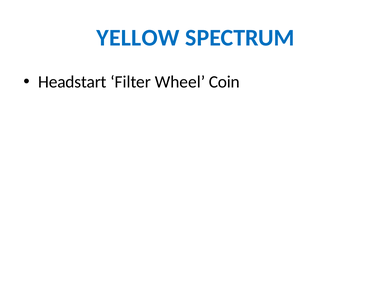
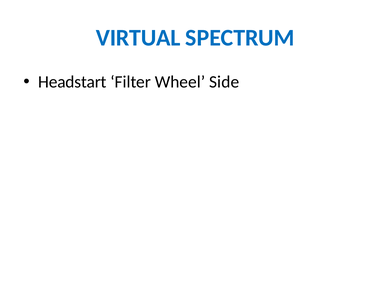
YELLOW: YELLOW -> VIRTUAL
Coin: Coin -> Side
